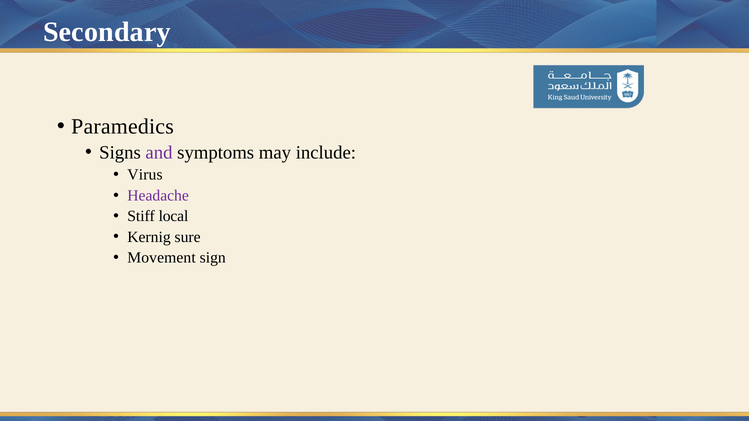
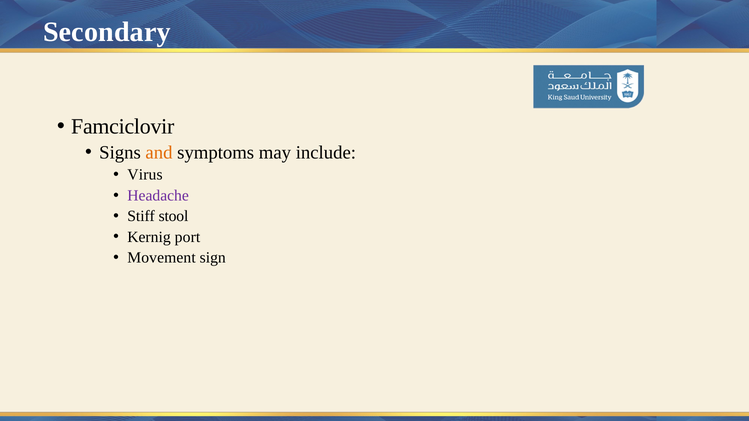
Paramedics: Paramedics -> Famciclovir
and colour: purple -> orange
local: local -> stool
sure: sure -> port
